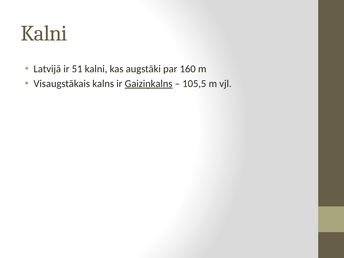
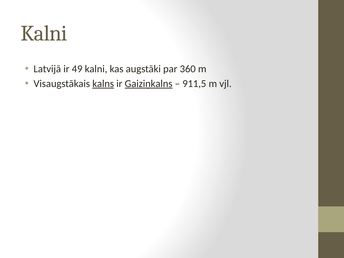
51: 51 -> 49
160: 160 -> 360
kalns underline: none -> present
105,5: 105,5 -> 911,5
